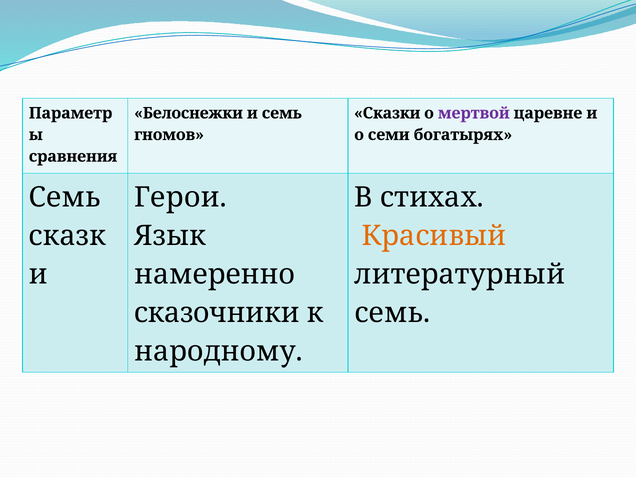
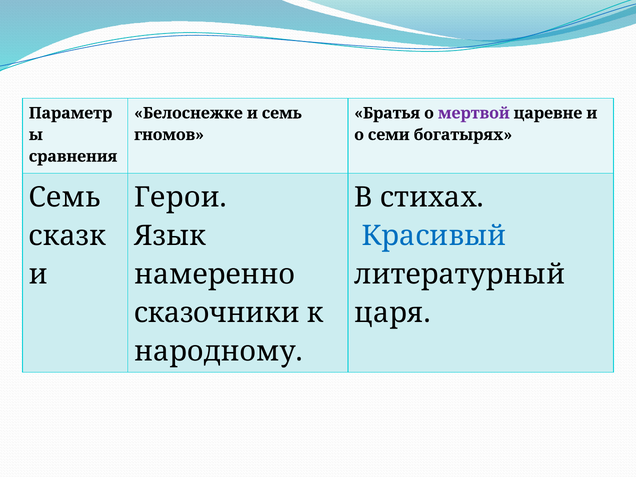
Белоснежки: Белоснежки -> Белоснежке
Сказки: Сказки -> Братья
Красивый colour: orange -> blue
семь at (392, 313): семь -> царя
